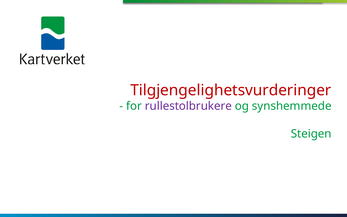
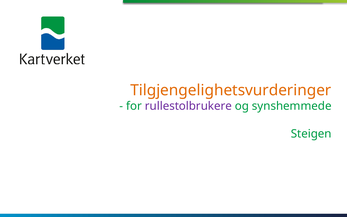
Tilgjengelighetsvurderinger colour: red -> orange
